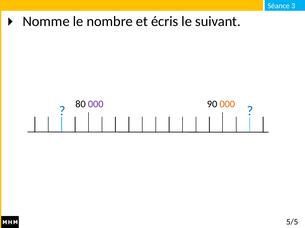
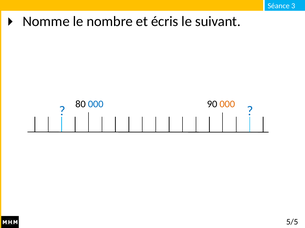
000 at (96, 104) colour: purple -> blue
